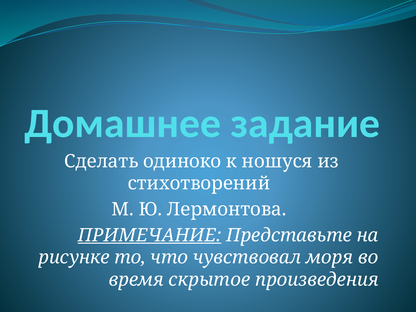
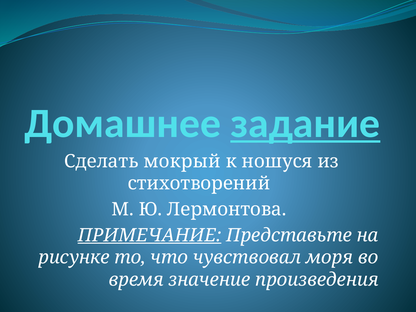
задание underline: none -> present
одиноко: одиноко -> мокрый
скрытое: скрытое -> значение
